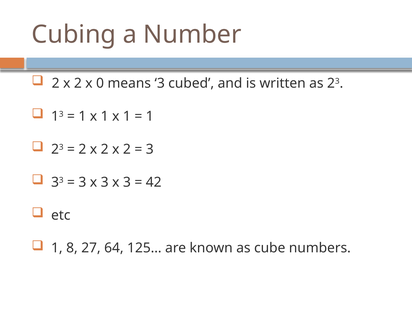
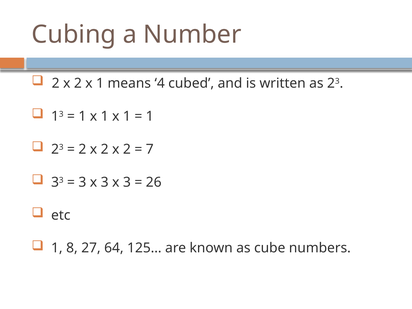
2 x 0: 0 -> 1
means 3: 3 -> 4
3 at (150, 149): 3 -> 7
42: 42 -> 26
